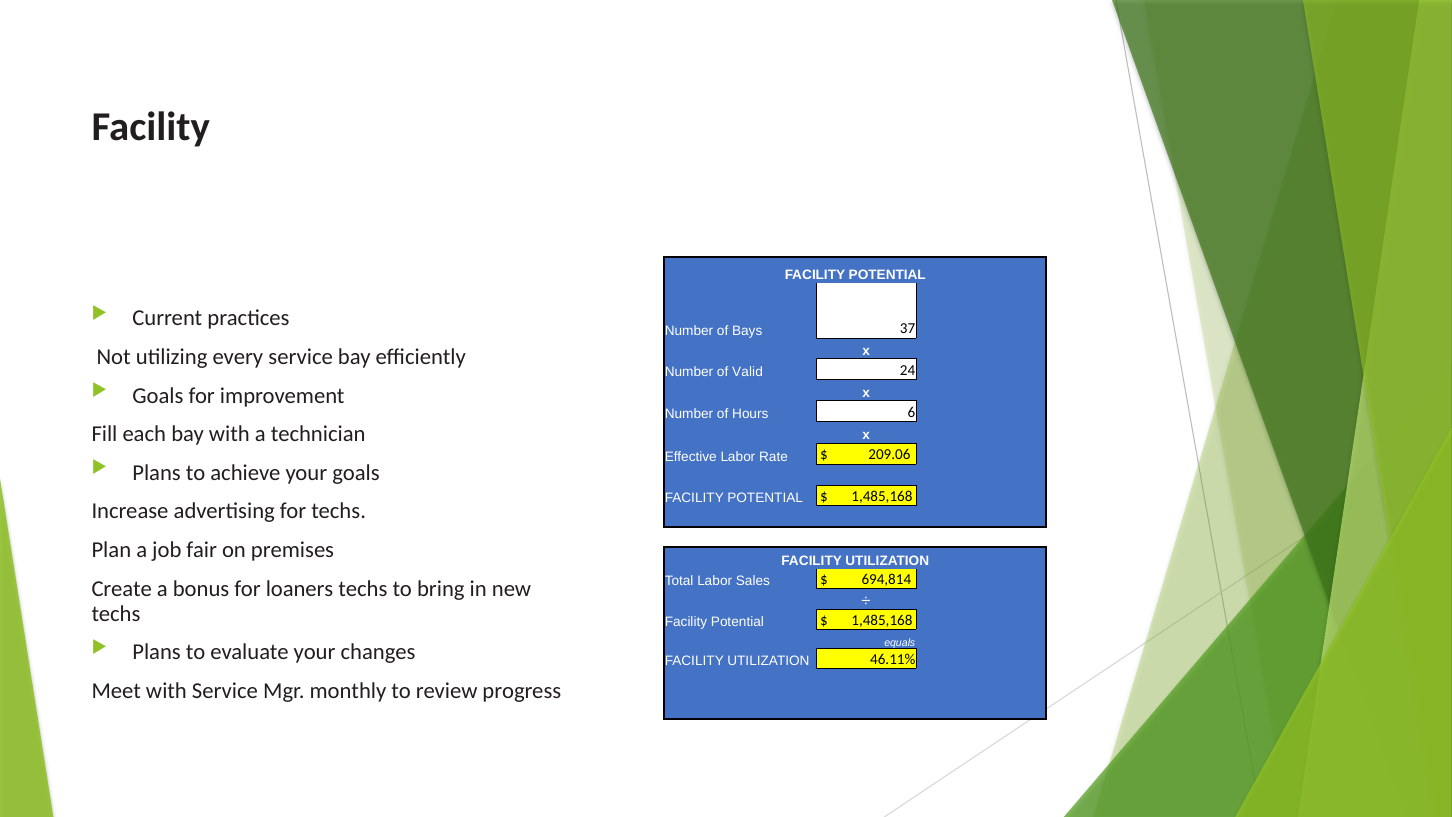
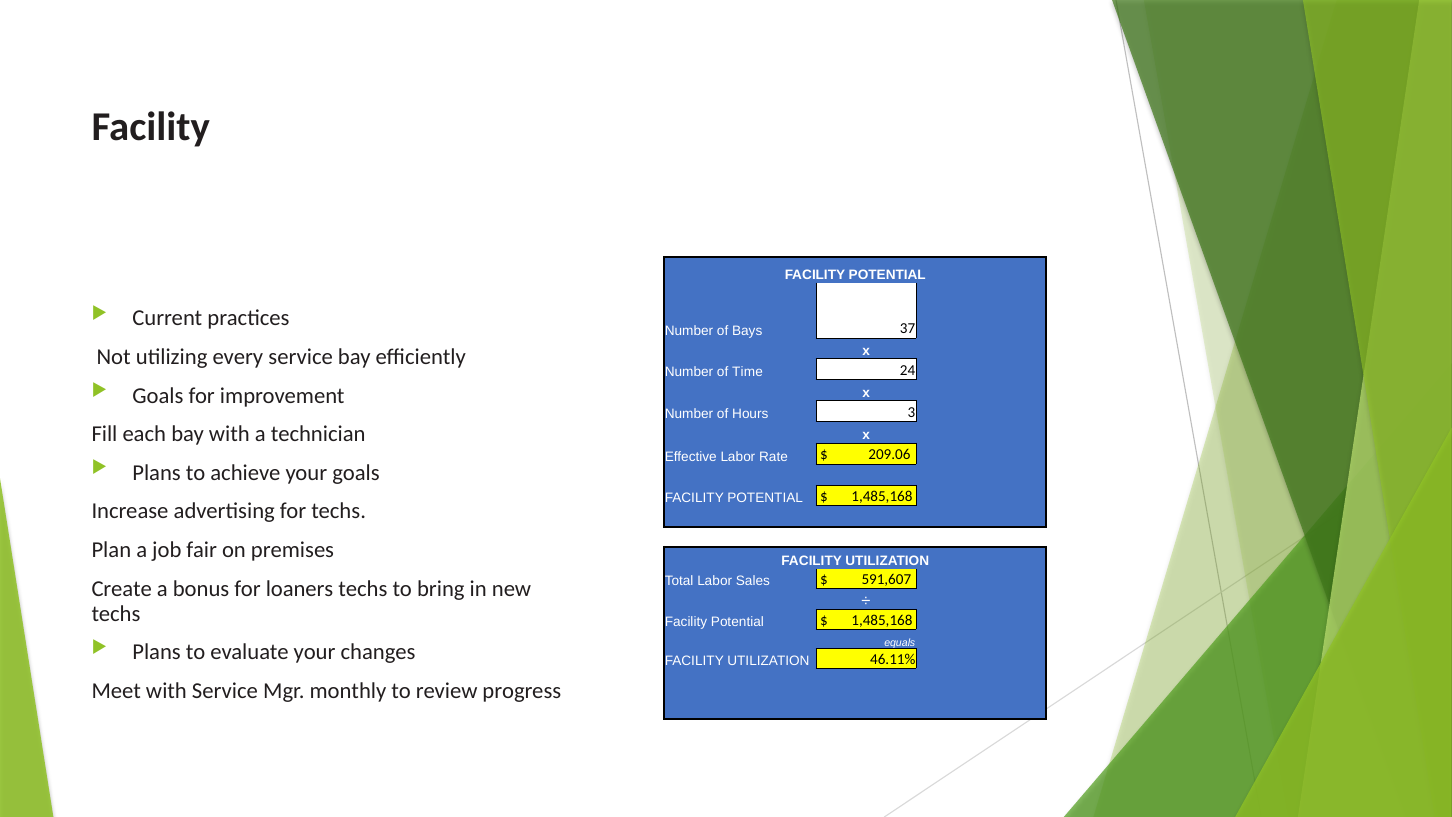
Valid: Valid -> Time
6: 6 -> 3
694,814: 694,814 -> 591,607
